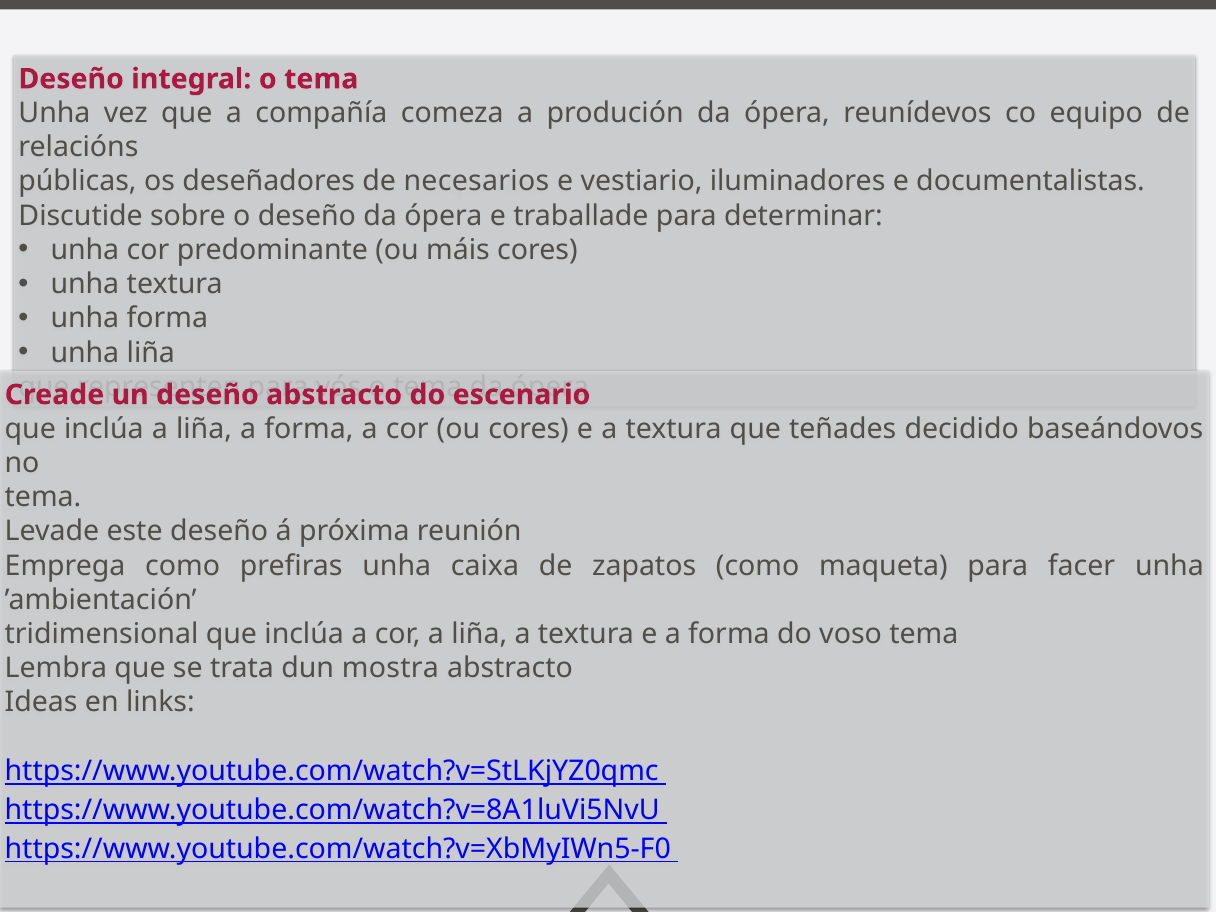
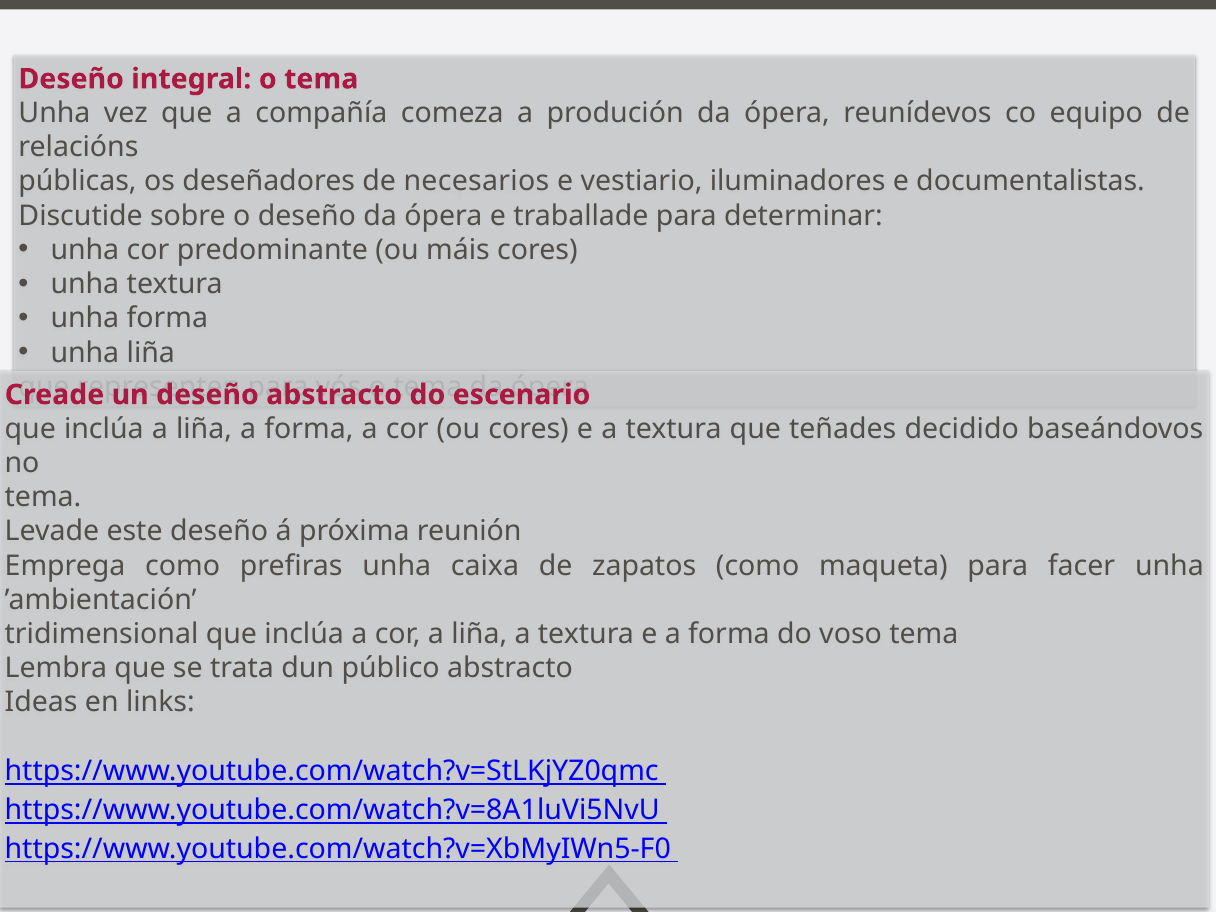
mostra: mostra -> público
